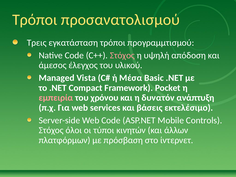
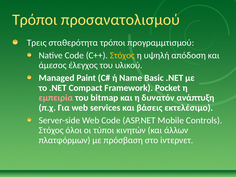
εγκατάσταση: εγκατάσταση -> σταθερότητα
Στόχος at (122, 55) colour: pink -> yellow
Vista: Vista -> Paint
Μέσα: Μέσα -> Name
χρόνου: χρόνου -> bitmap
